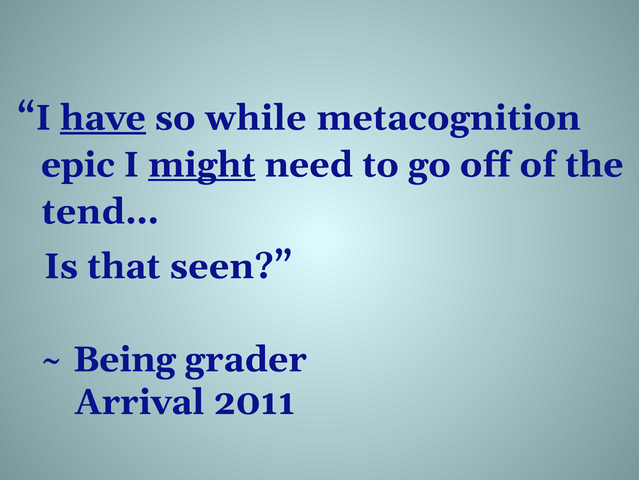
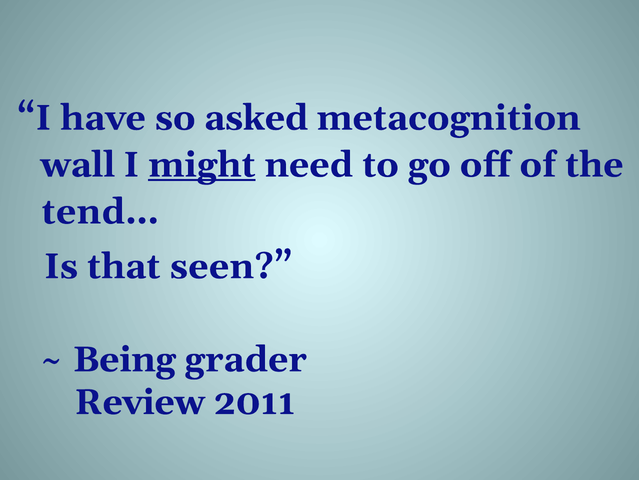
have underline: present -> none
while: while -> asked
epic: epic -> wall
Arrival: Arrival -> Review
